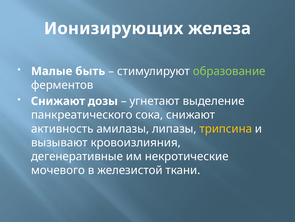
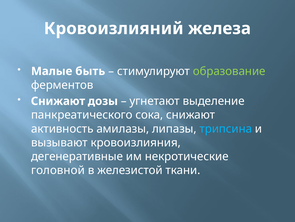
Ионизирующих: Ионизирующих -> Кровоизлияний
трипсина colour: yellow -> light blue
мочевого: мочевого -> головной
